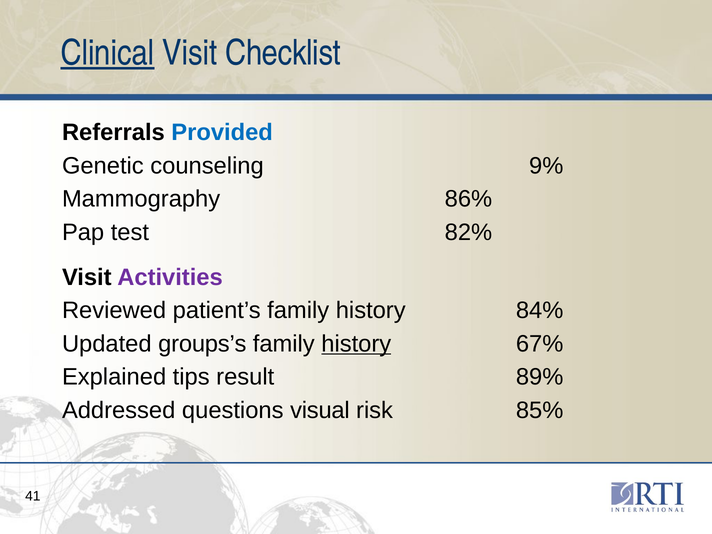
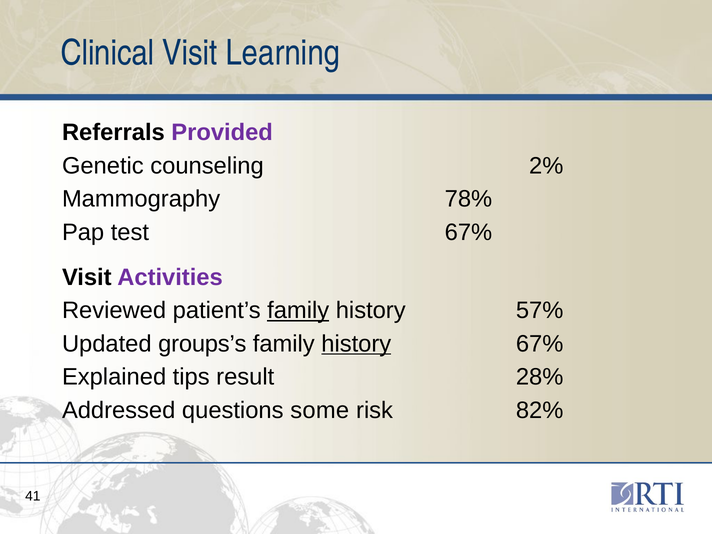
Clinical underline: present -> none
Checklist: Checklist -> Learning
Provided colour: blue -> purple
9%: 9% -> 2%
86%: 86% -> 78%
test 82%: 82% -> 67%
family at (298, 311) underline: none -> present
84%: 84% -> 57%
89%: 89% -> 28%
visual: visual -> some
85%: 85% -> 82%
